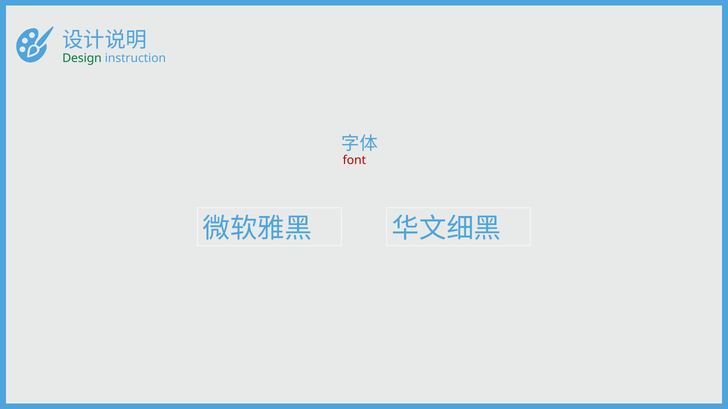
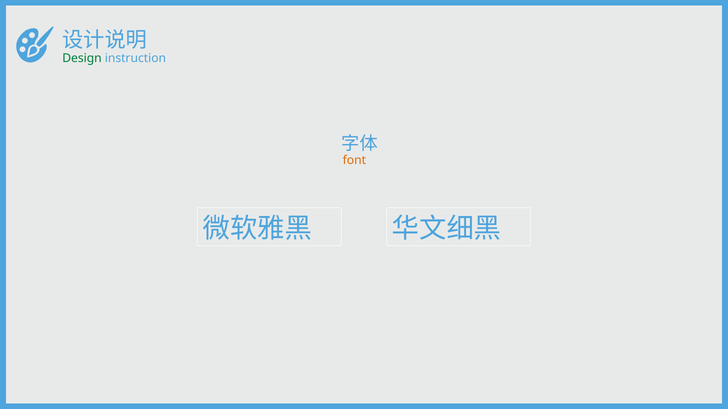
font colour: red -> orange
